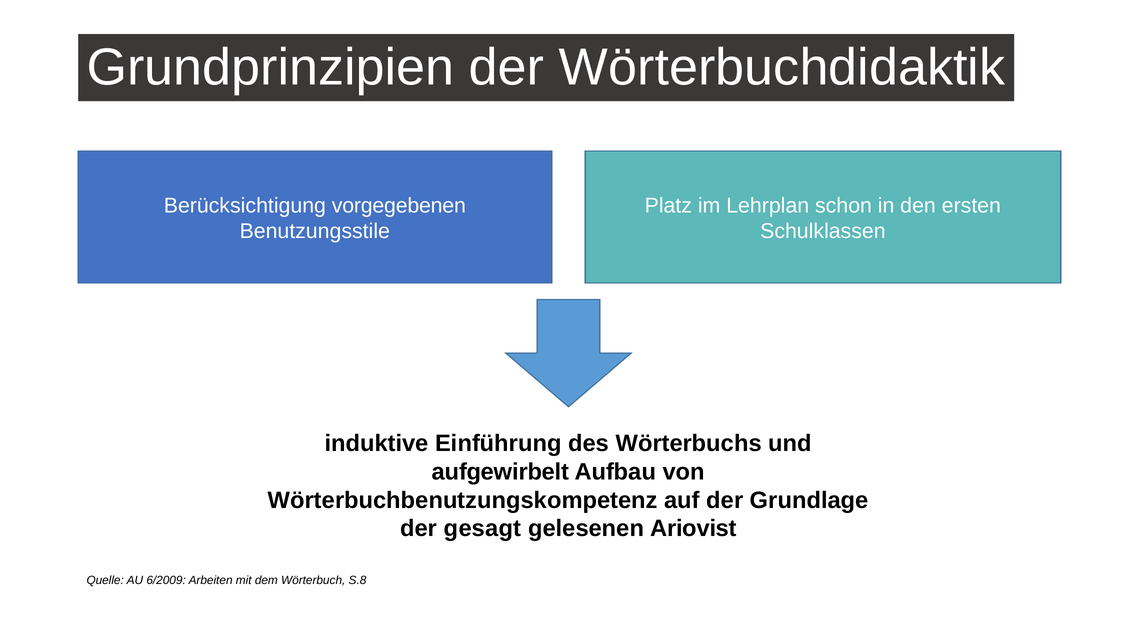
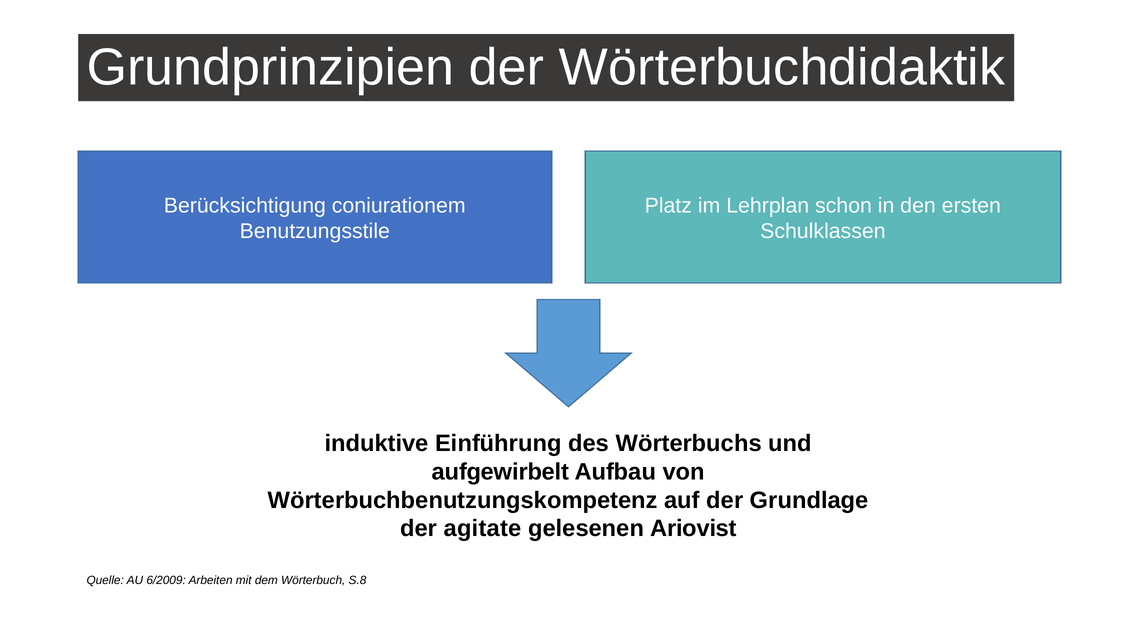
vorgegebenen: vorgegebenen -> coniurationem
gesagt: gesagt -> agitate
